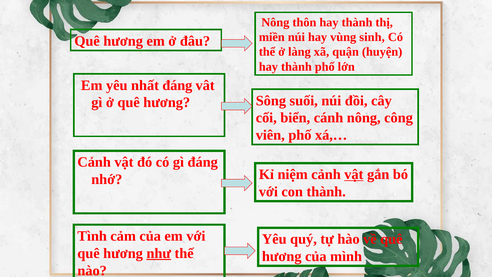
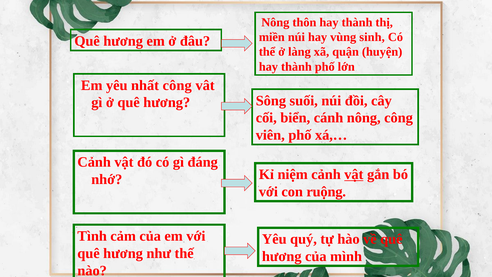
nhất đáng: đáng -> công
con thành: thành -> ruộng
như underline: present -> none
